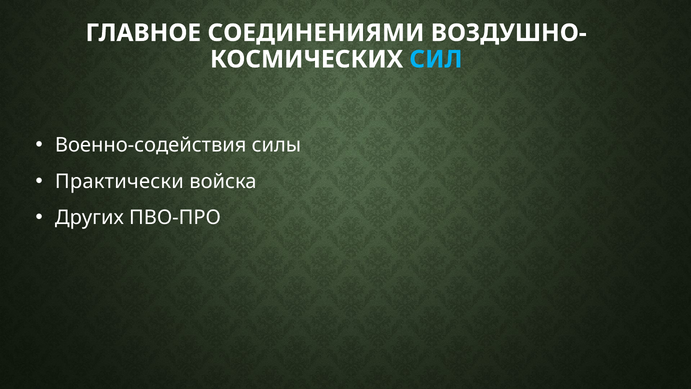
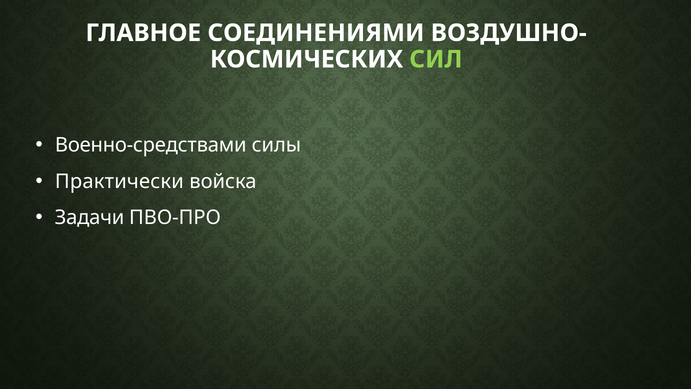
СИЛ colour: light blue -> light green
Военно-содействия: Военно-содействия -> Военно-средствами
Других: Других -> Задачи
